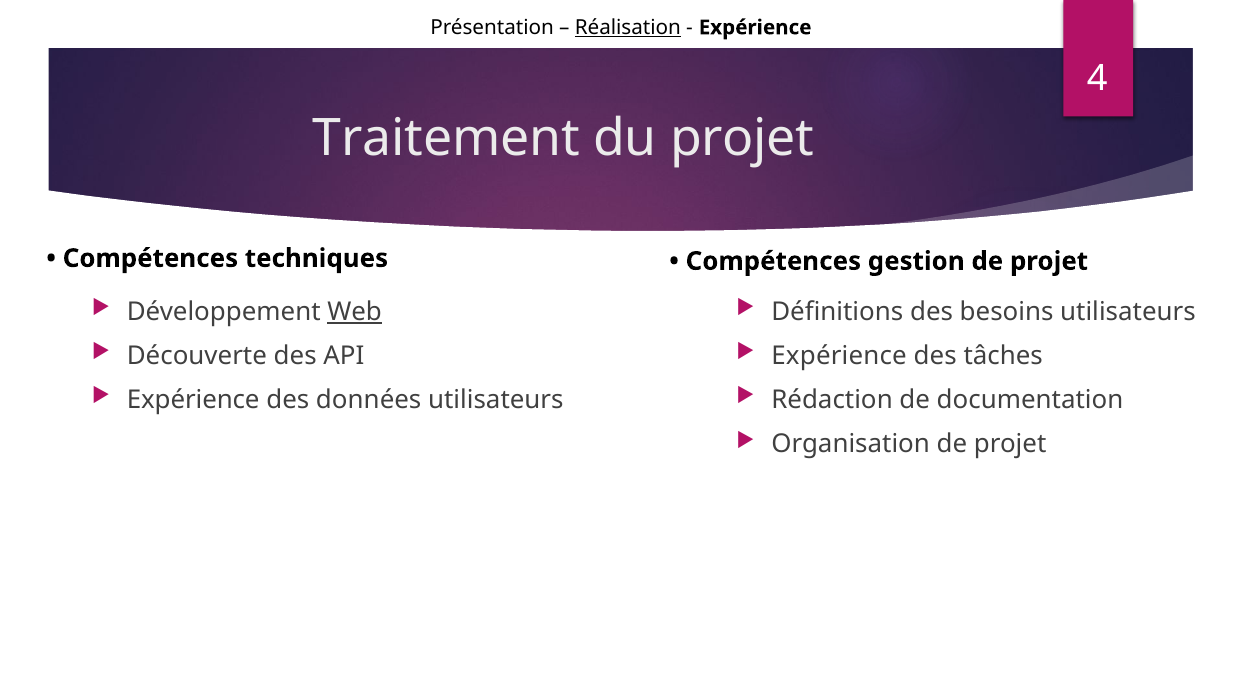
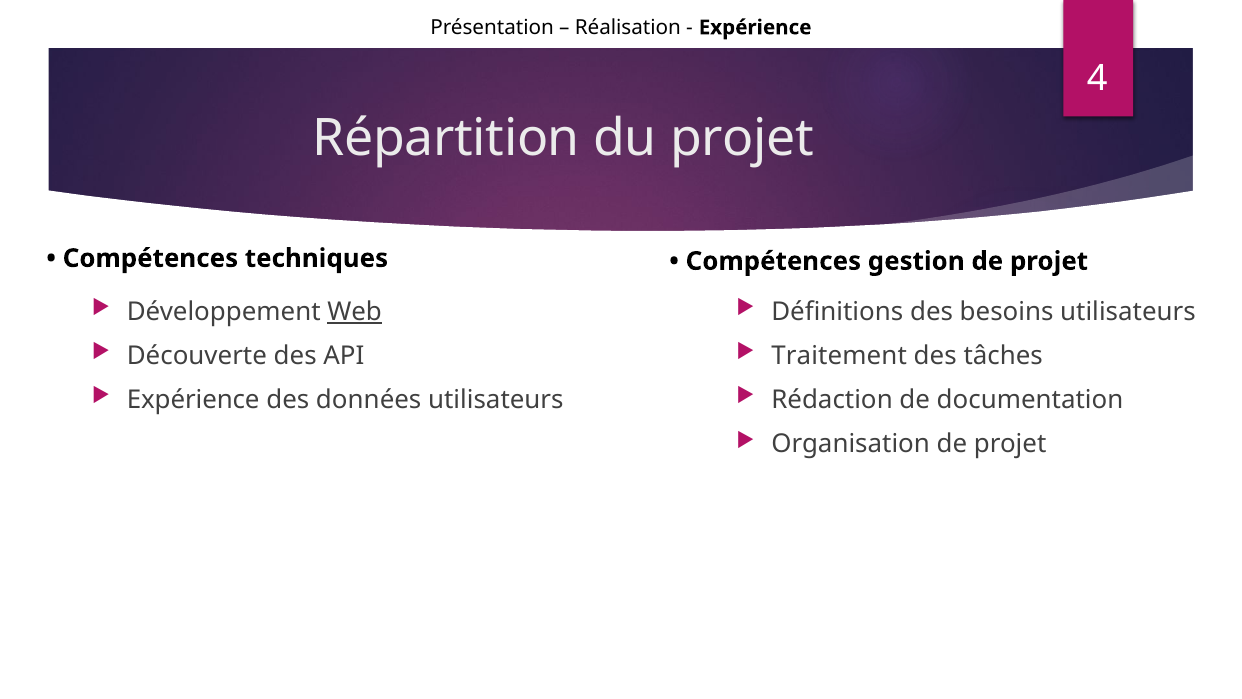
Réalisation underline: present -> none
Traitement: Traitement -> Répartition
Expérience at (839, 356): Expérience -> Traitement
